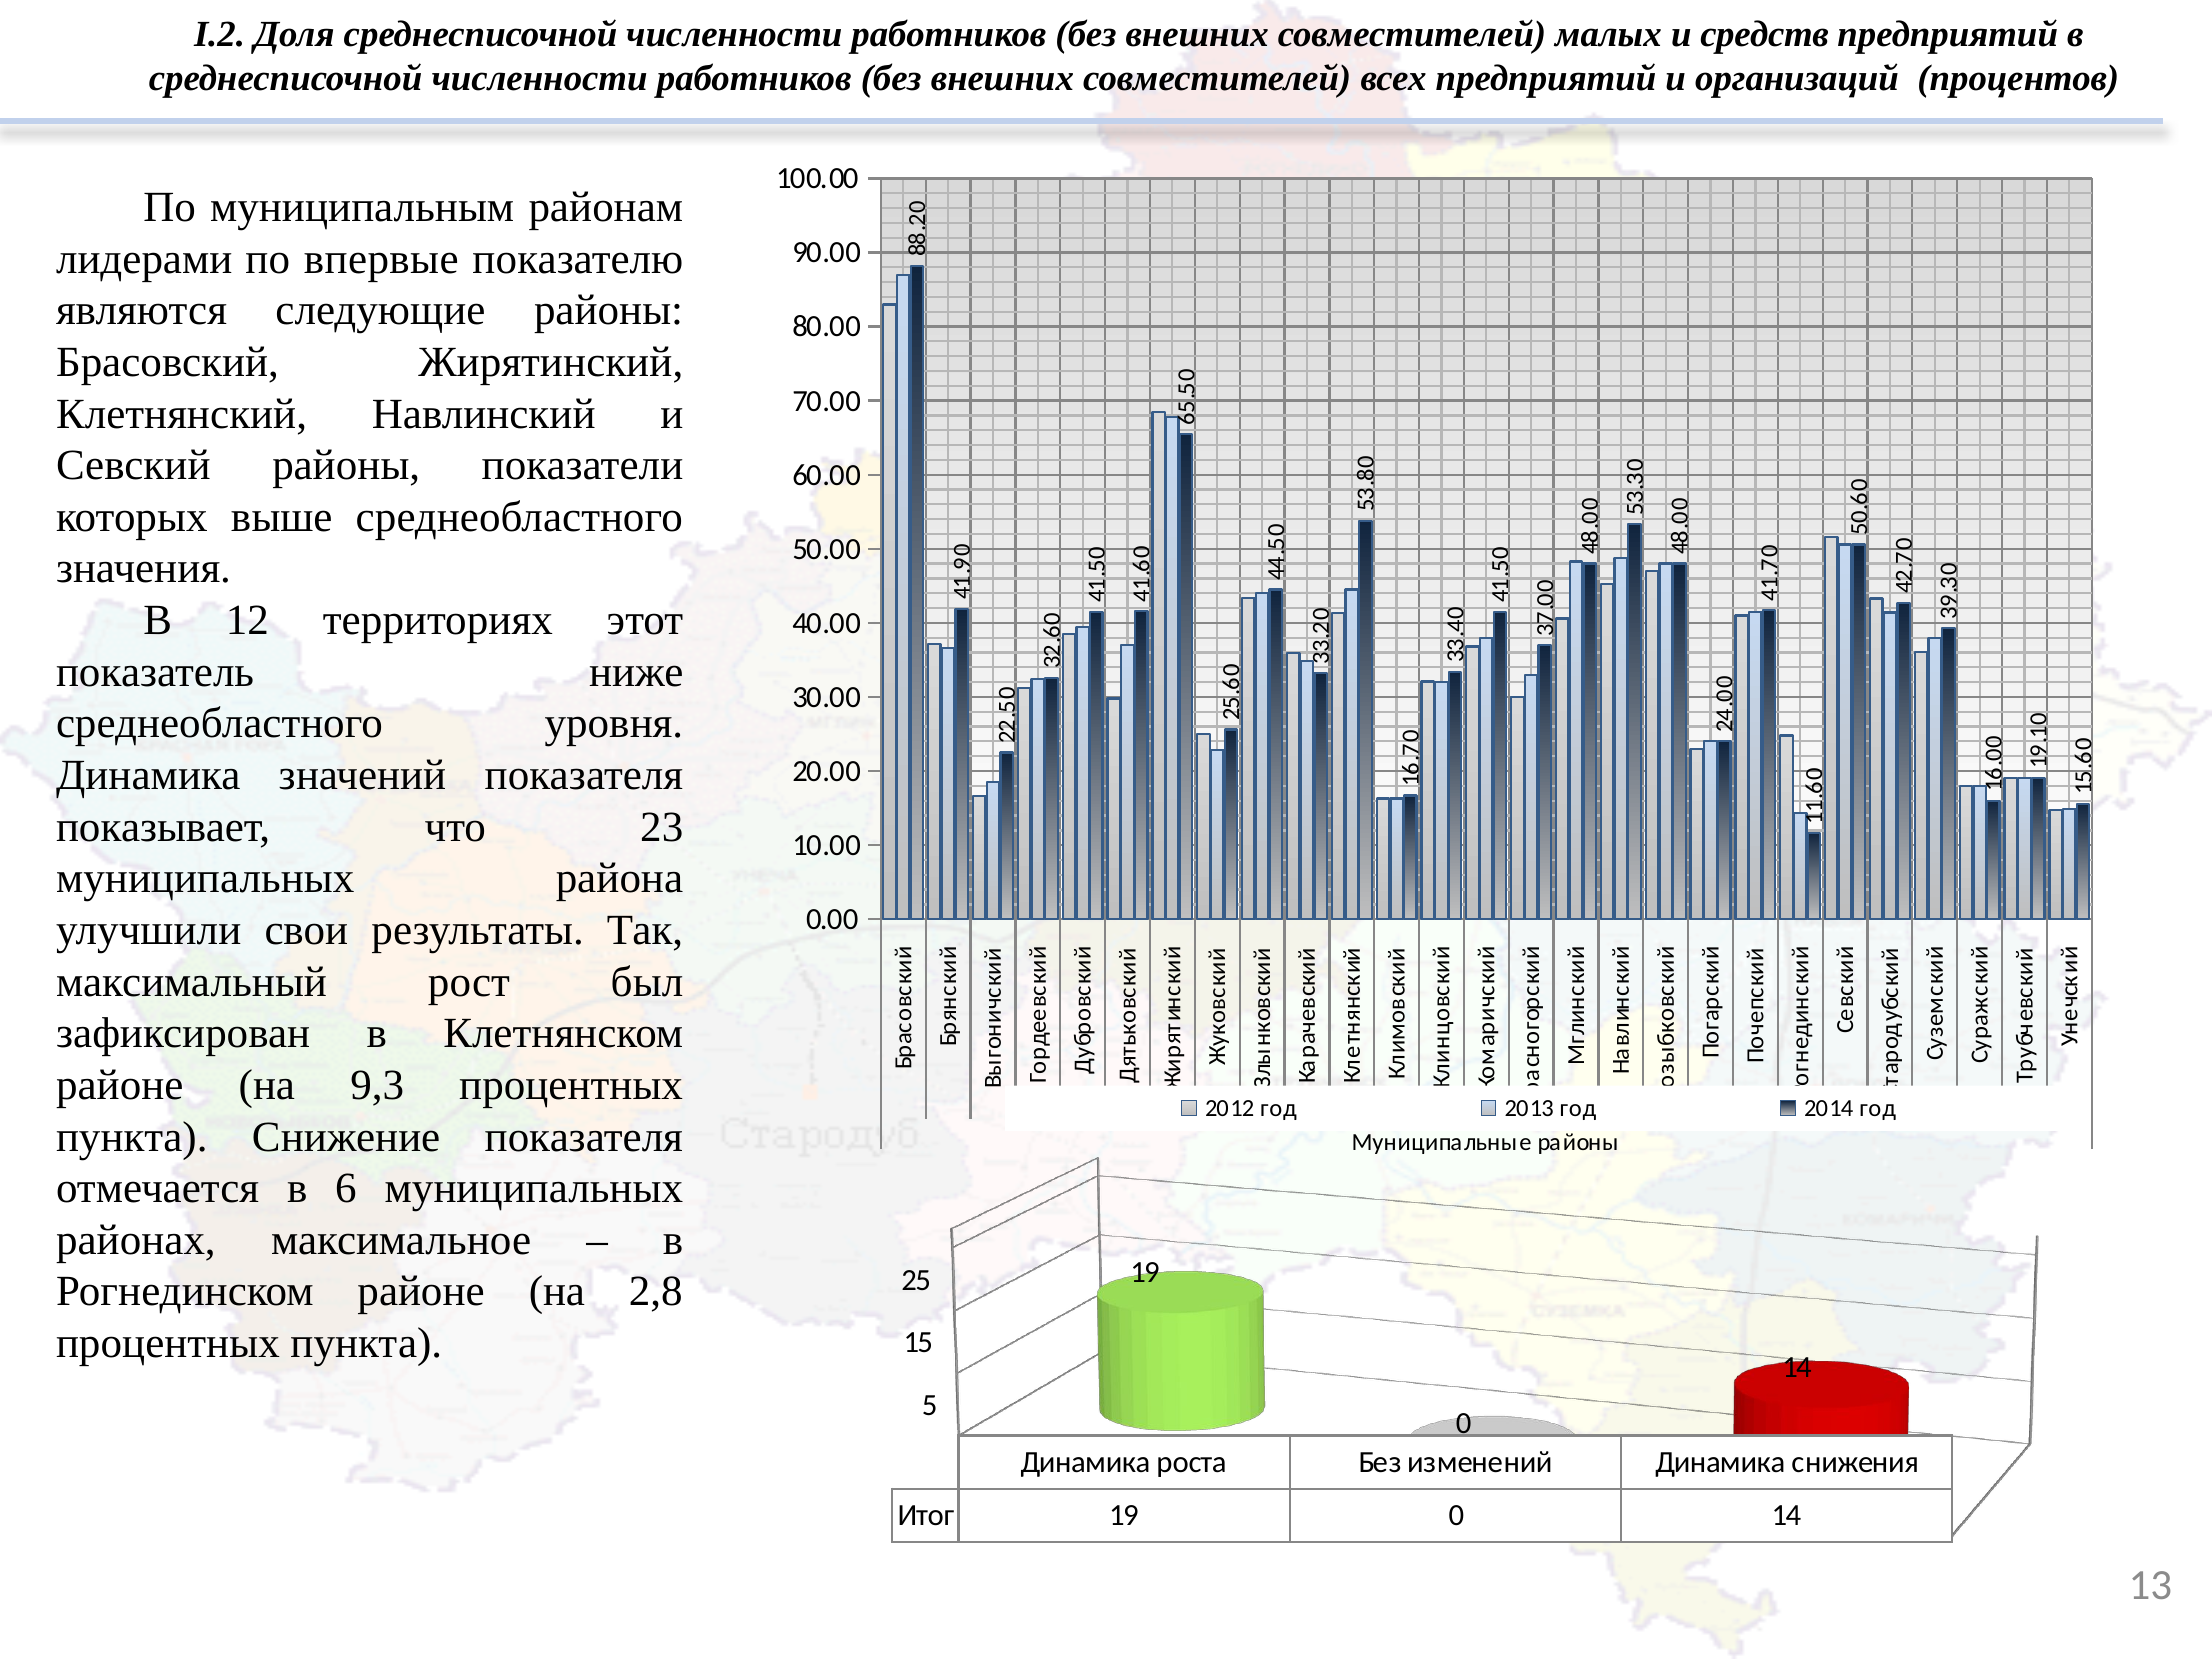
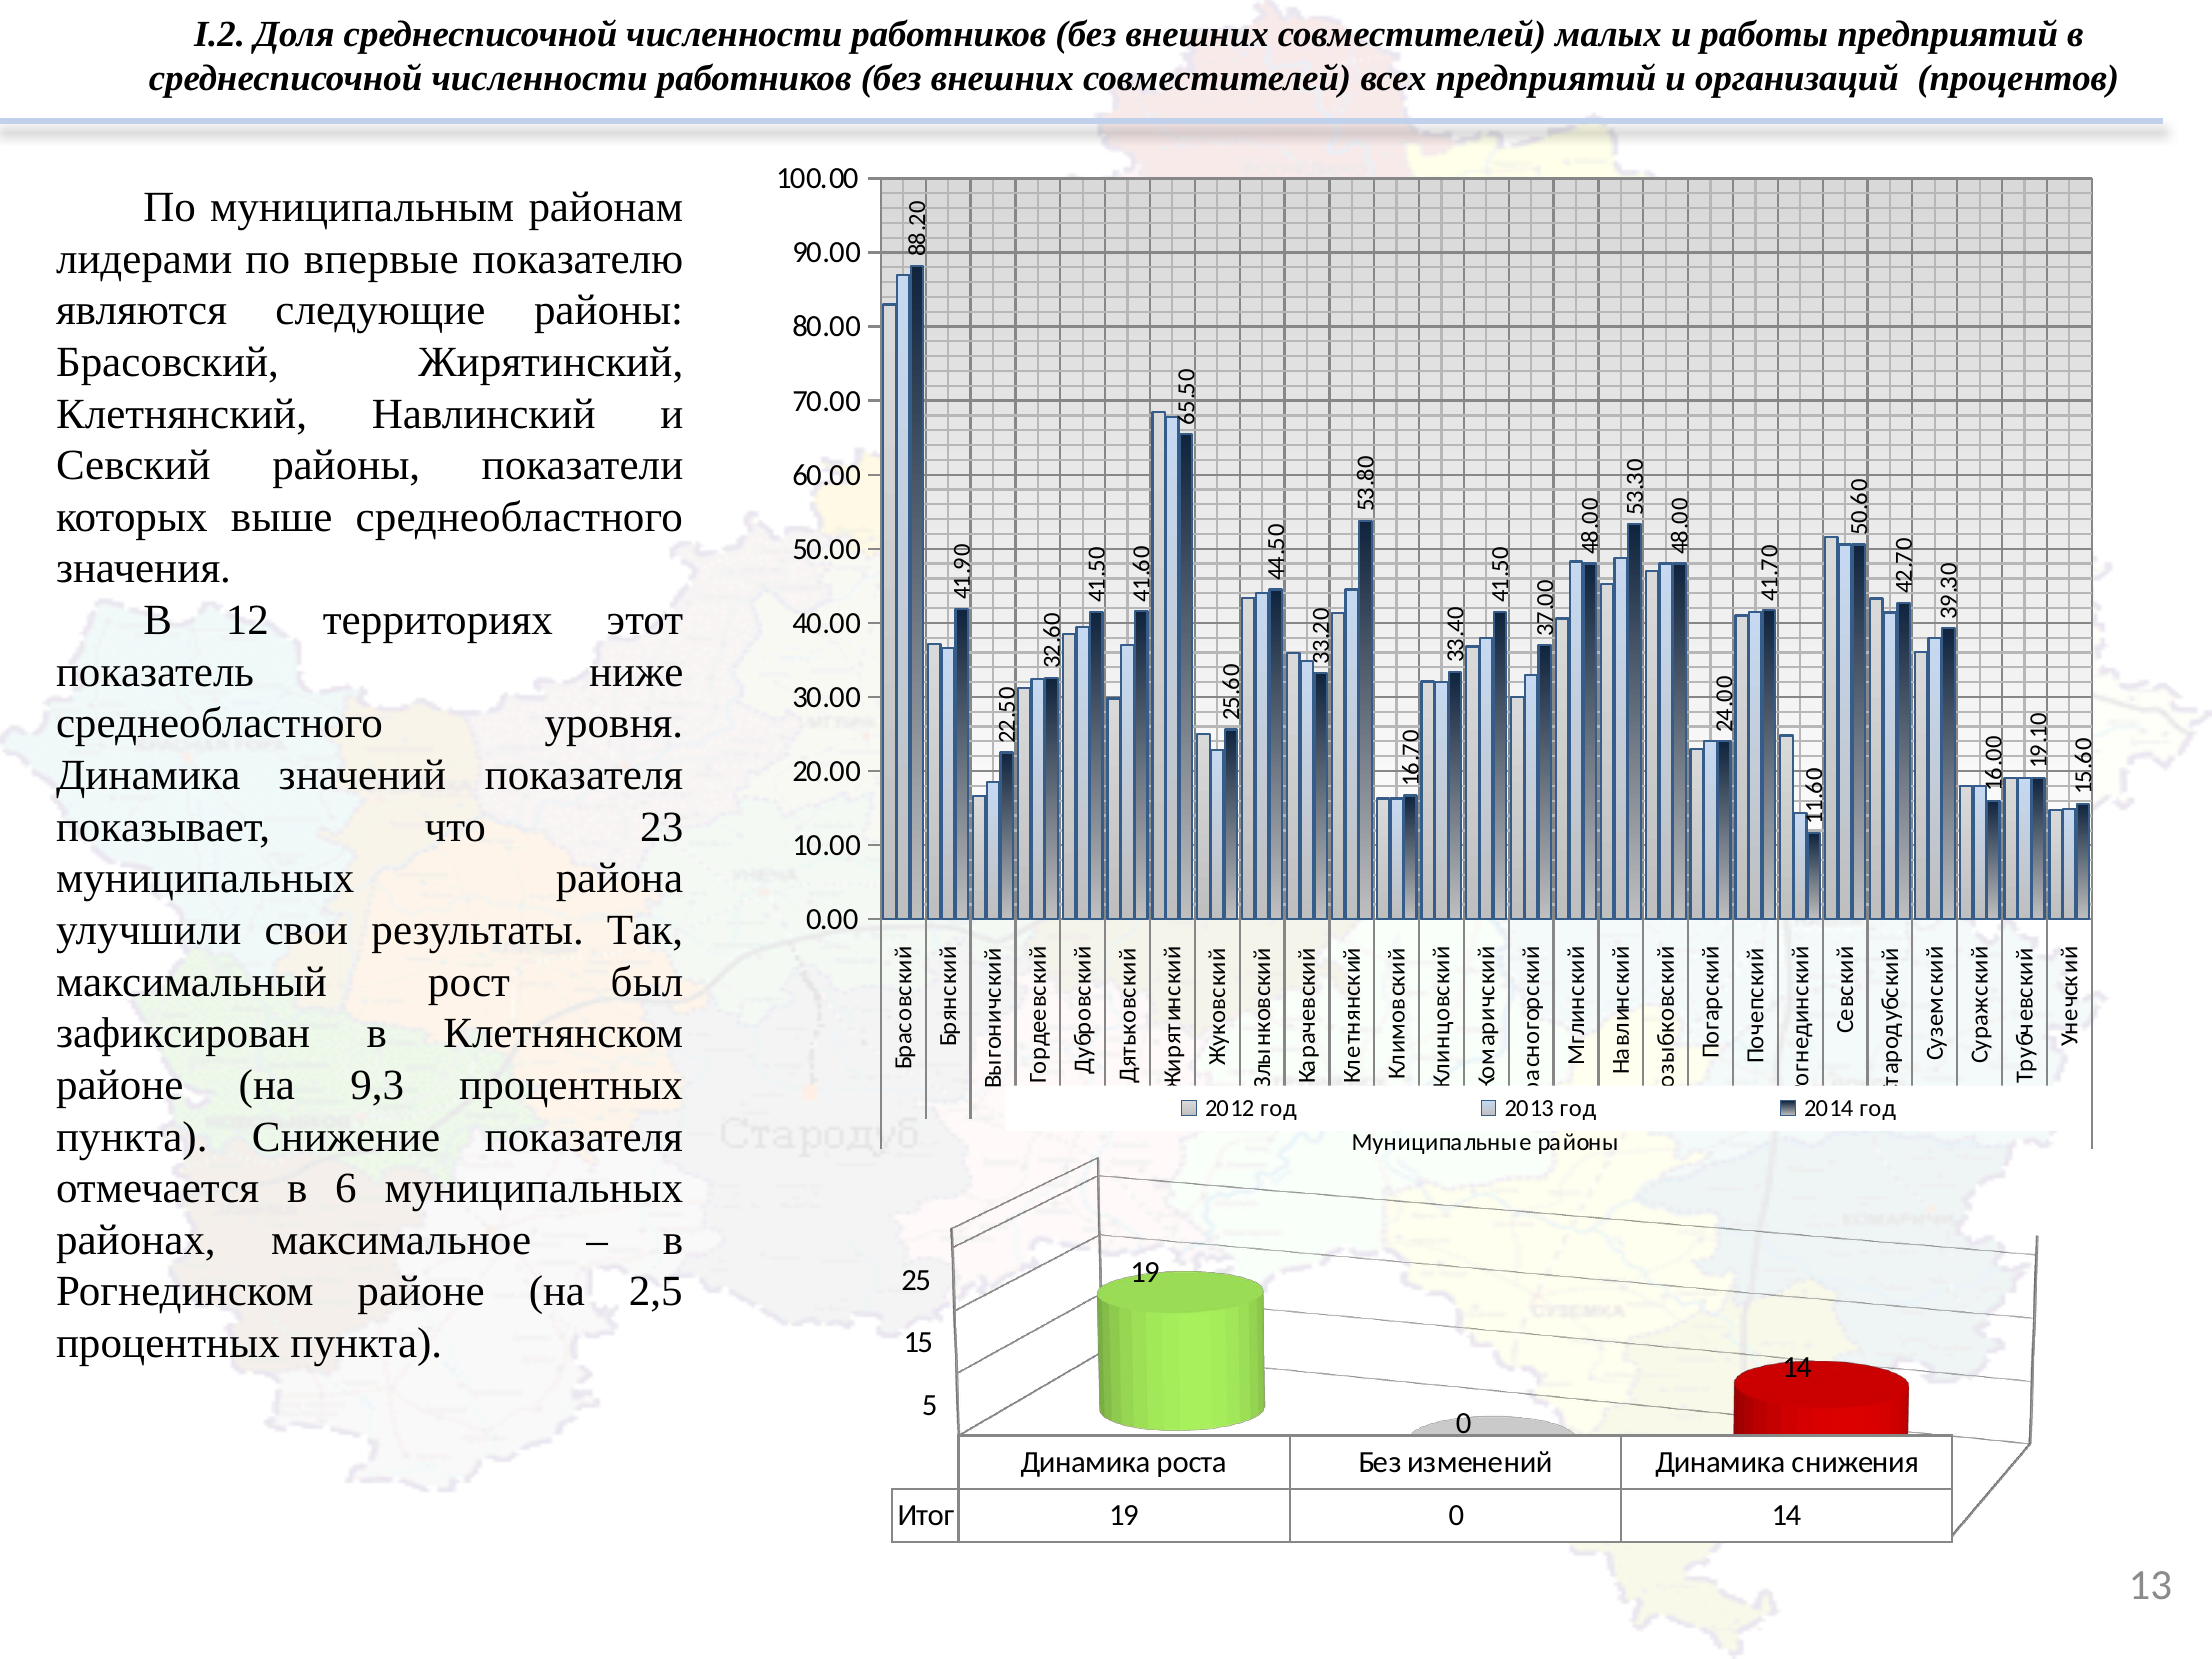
средств: средств -> работы
2,8: 2,8 -> 2,5
